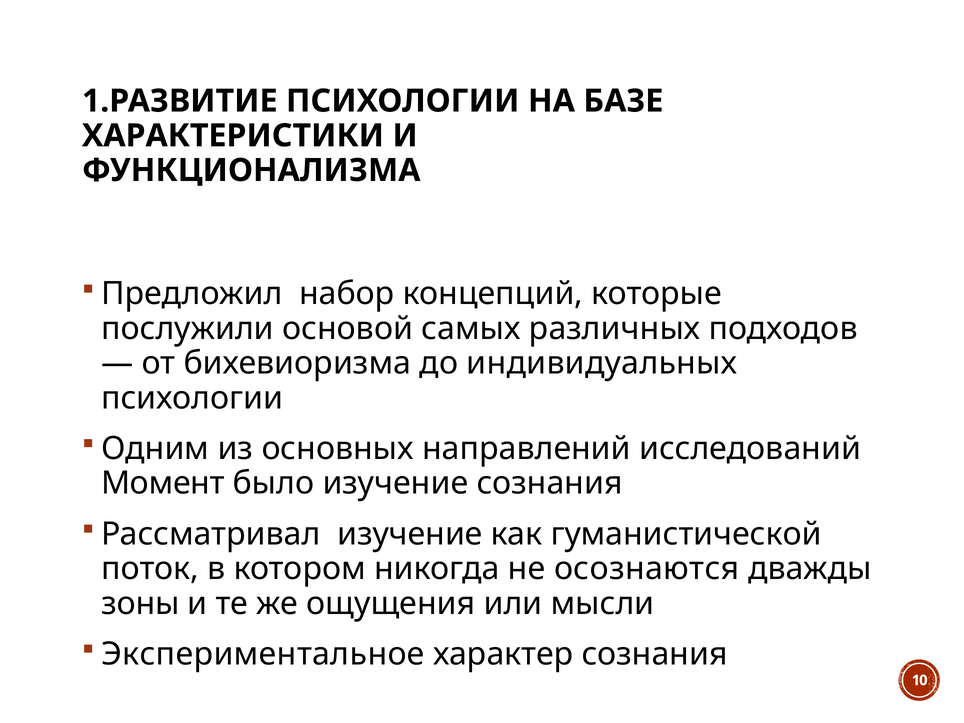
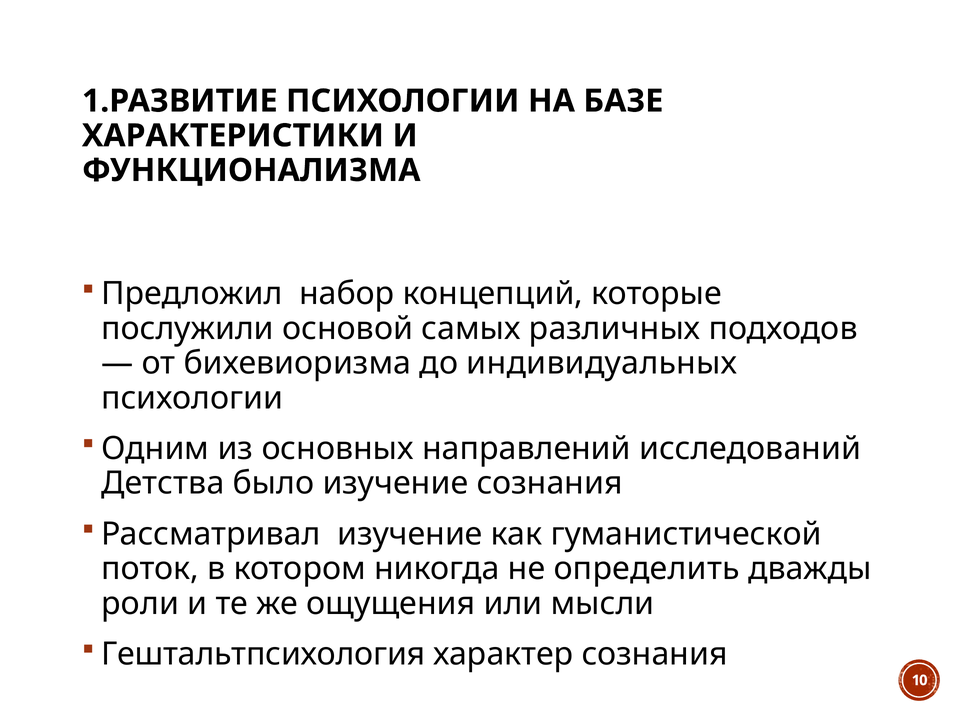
Момент: Момент -> Детства
осознаются: осознаются -> определить
зоны: зоны -> роли
Экспериментальное: Экспериментальное -> Гештальтпсихология
